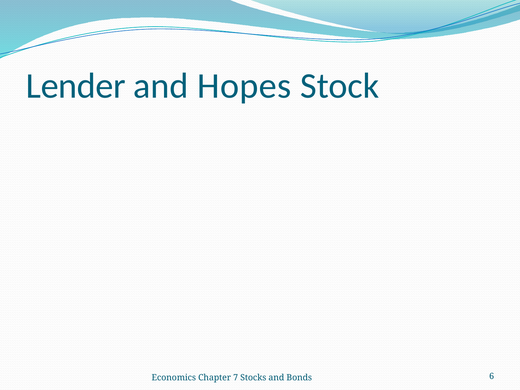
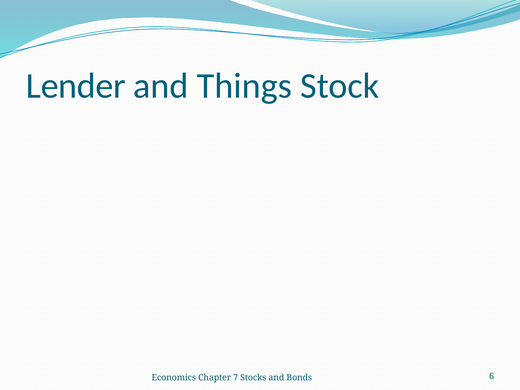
Hopes: Hopes -> Things
